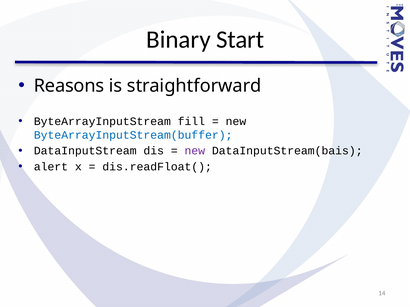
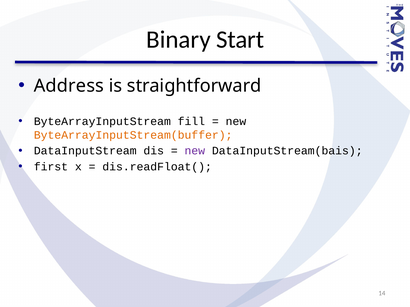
Reasons: Reasons -> Address
ByteArrayInputStream(buffer colour: blue -> orange
alert: alert -> first
